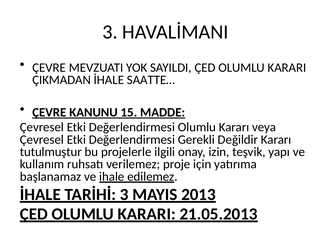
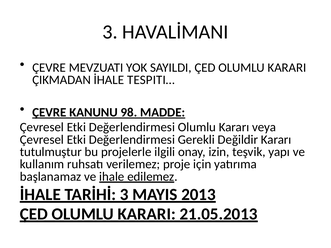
SAATTE…: SAATTE… -> TESPITI…
15: 15 -> 98
